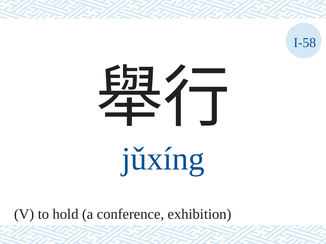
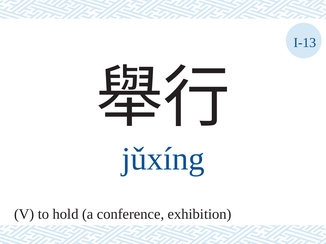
I-58: I-58 -> I-13
